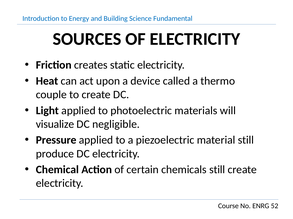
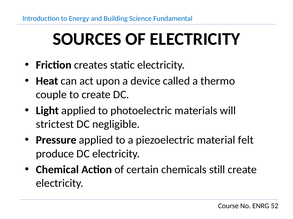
visualize: visualize -> strictest
material still: still -> felt
